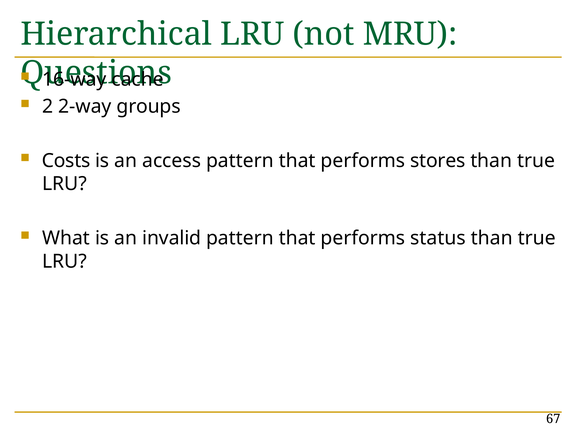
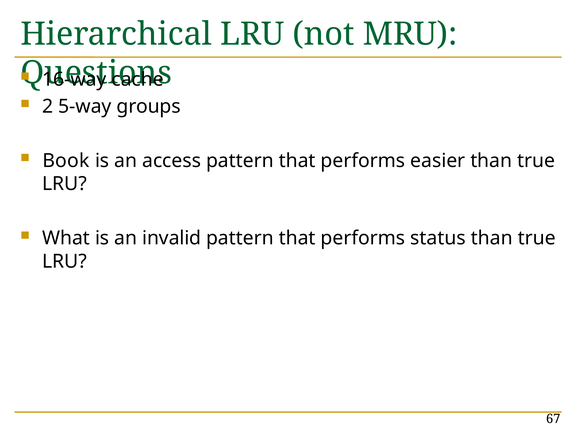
2-way: 2-way -> 5-way
Costs: Costs -> Book
stores: stores -> easier
